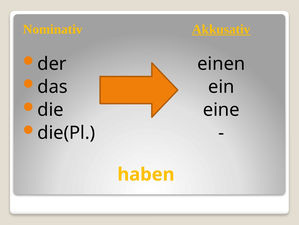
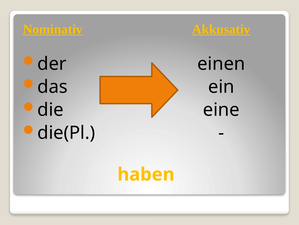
Nominativ underline: none -> present
